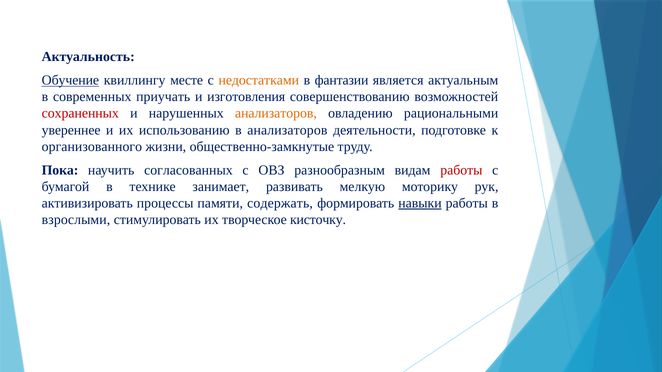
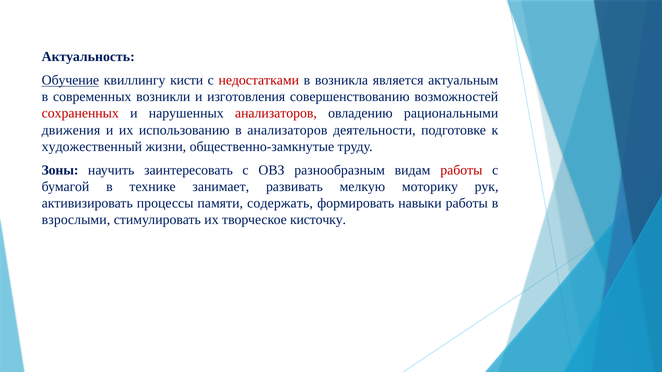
месте: месте -> кисти
недостатками colour: orange -> red
фантазии: фантазии -> возникла
приучать: приучать -> возникли
анализаторов at (276, 114) colour: orange -> red
увереннее: увереннее -> движения
организованного: организованного -> художественный
Пока: Пока -> Зоны
согласованных: согласованных -> заинтересовать
навыки underline: present -> none
